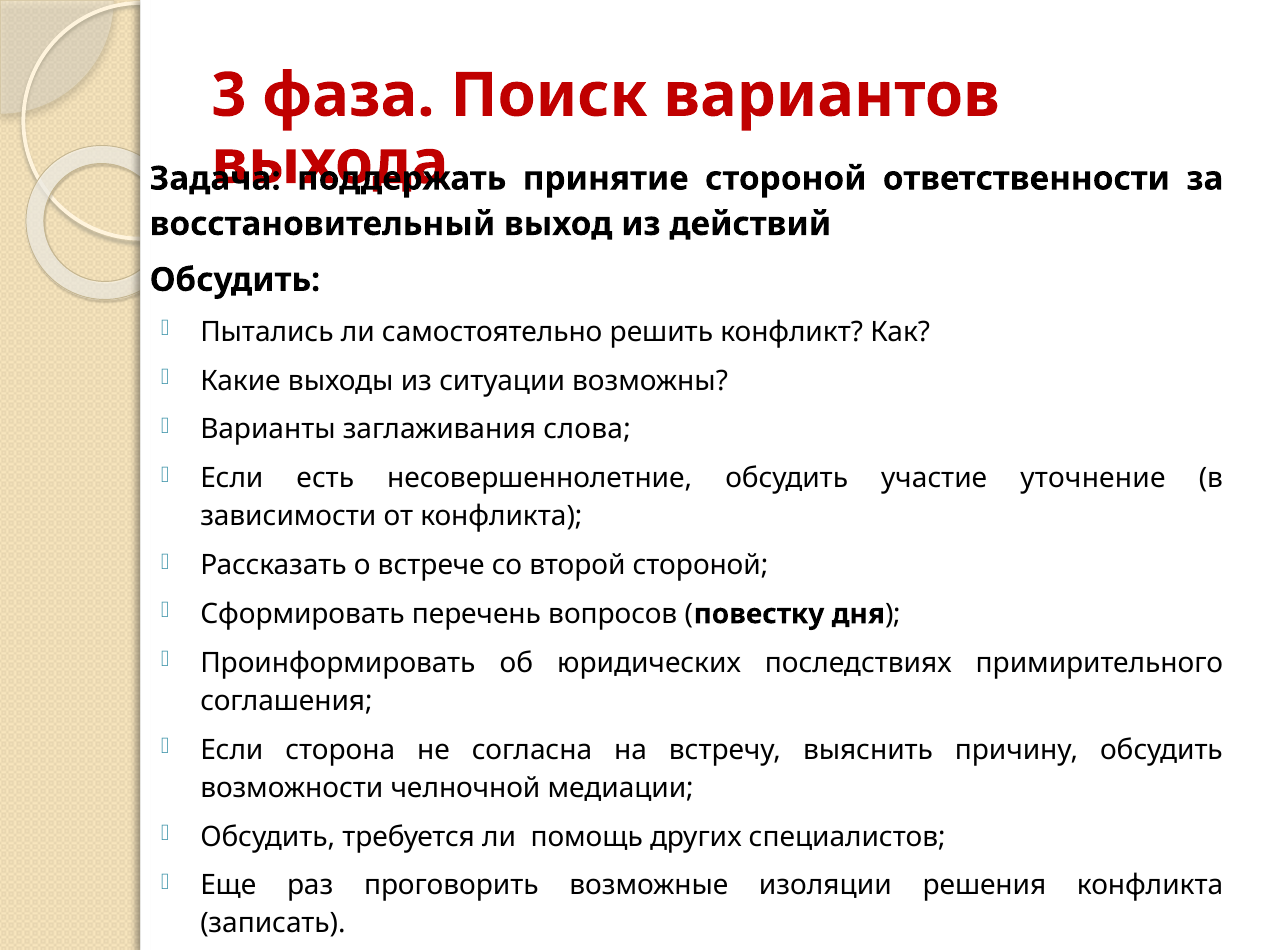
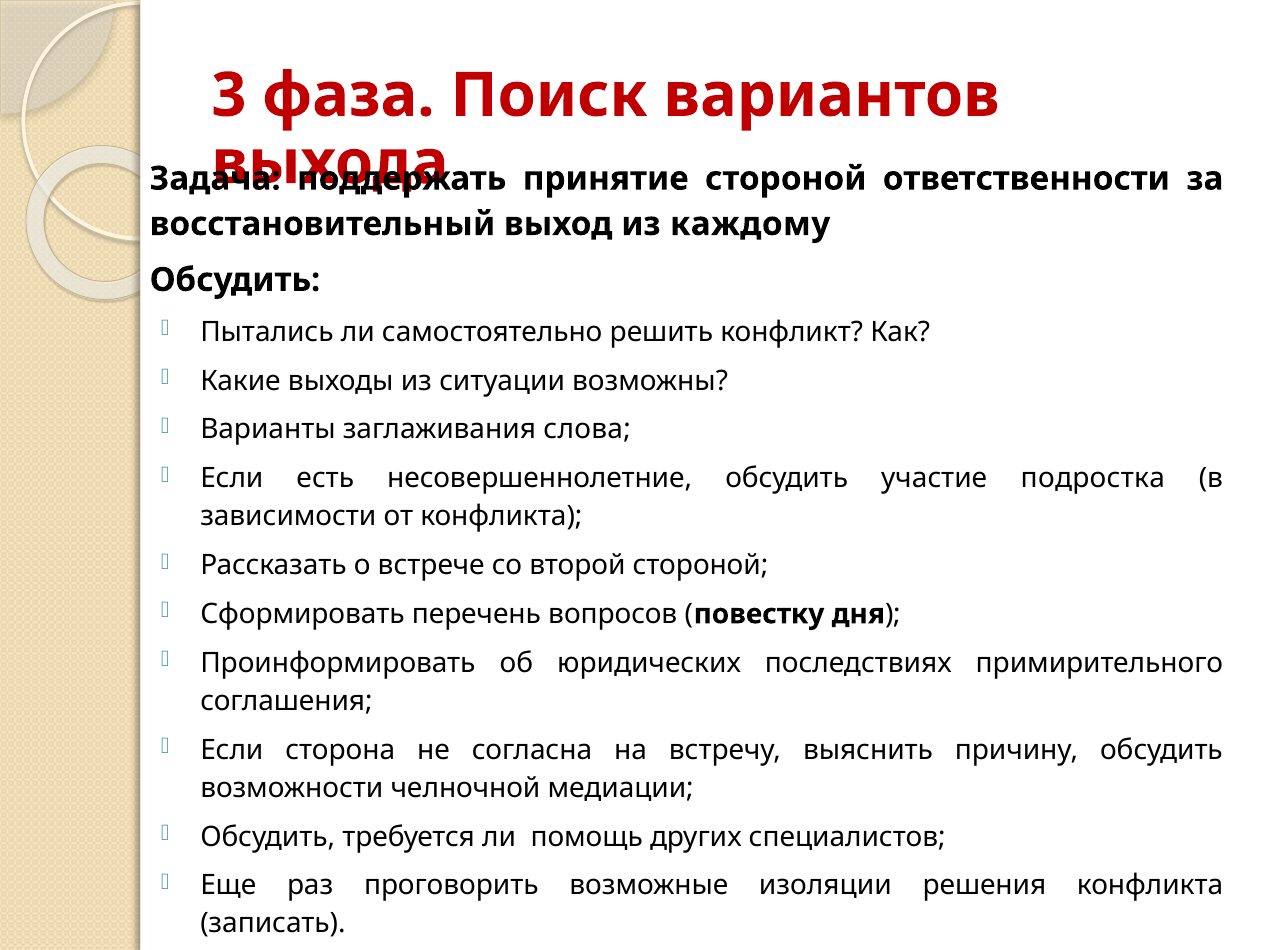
действий: действий -> каждому
уточнение: уточнение -> подростка
